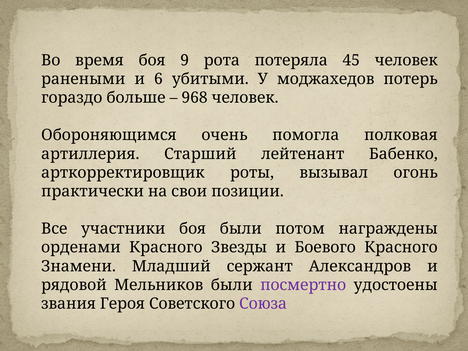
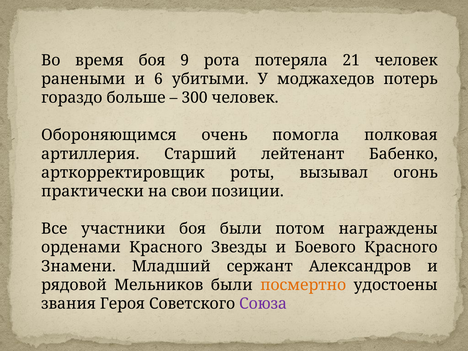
45: 45 -> 21
968: 968 -> 300
посмертно colour: purple -> orange
